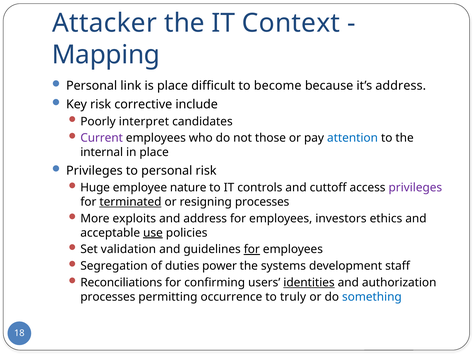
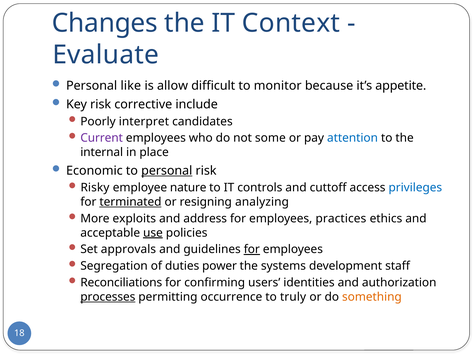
Attacker: Attacker -> Changes
Mapping: Mapping -> Evaluate
link: link -> like
is place: place -> allow
become: become -> monitor
it’s address: address -> appetite
those: those -> some
Privileges at (94, 171): Privileges -> Economic
personal at (167, 171) underline: none -> present
Huge: Huge -> Risky
privileges at (415, 188) colour: purple -> blue
resigning processes: processes -> analyzing
investors: investors -> practices
validation: validation -> approvals
identities underline: present -> none
processes at (108, 297) underline: none -> present
something colour: blue -> orange
